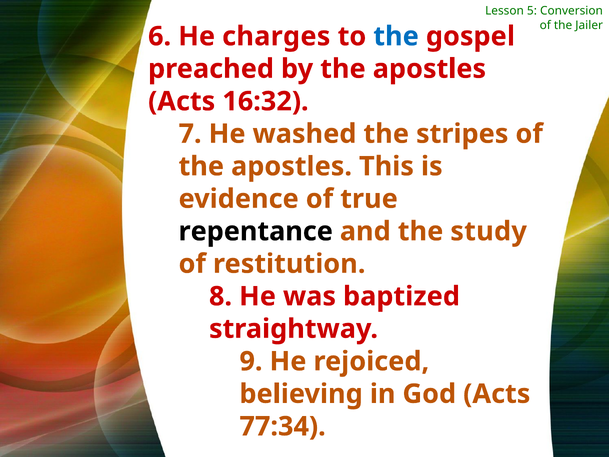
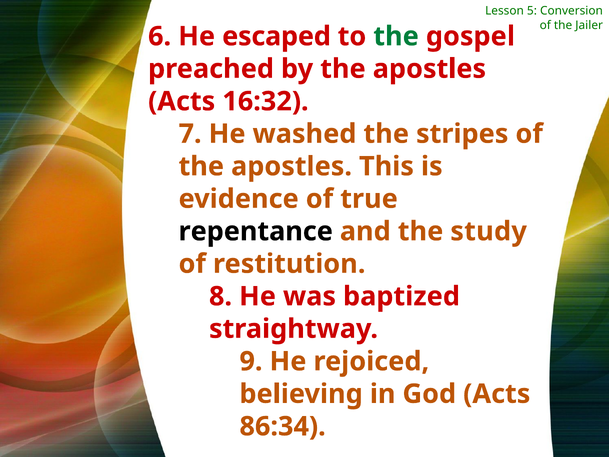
charges: charges -> escaped
the at (396, 36) colour: blue -> green
77:34: 77:34 -> 86:34
